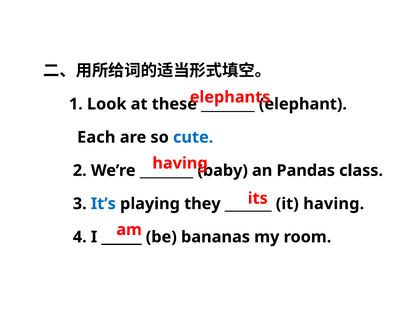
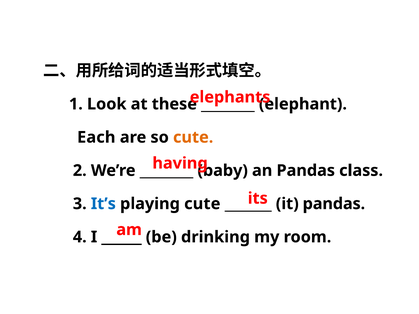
cute at (193, 137) colour: blue -> orange
playing they: they -> cute
it having: having -> pandas
bananas: bananas -> drinking
